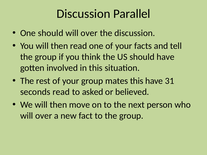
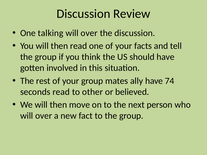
Parallel: Parallel -> Review
One should: should -> talking
mates this: this -> ally
31: 31 -> 74
asked: asked -> other
